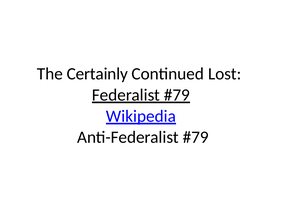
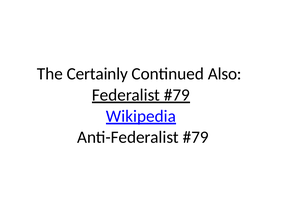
Lost: Lost -> Also
